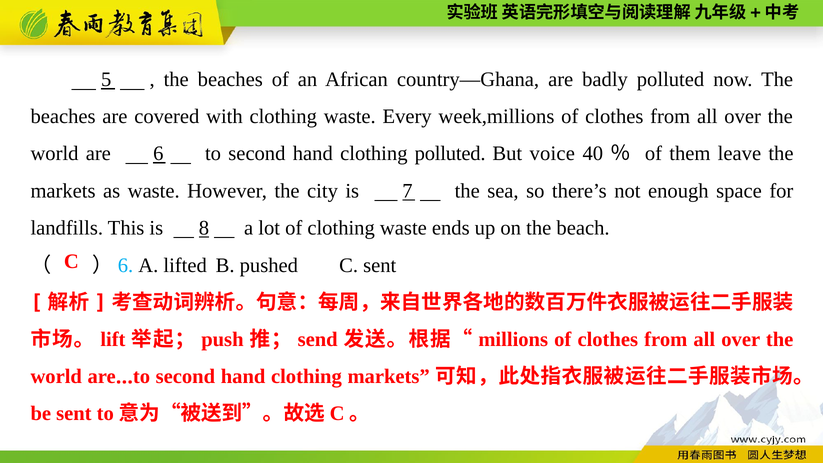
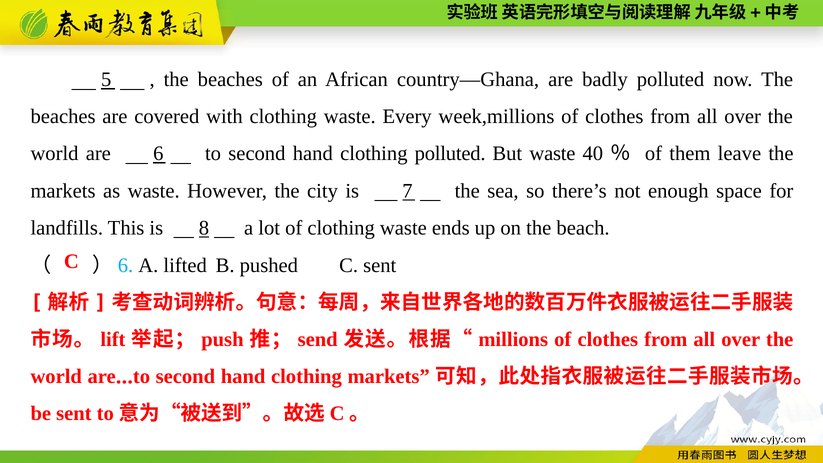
But voice: voice -> waste
